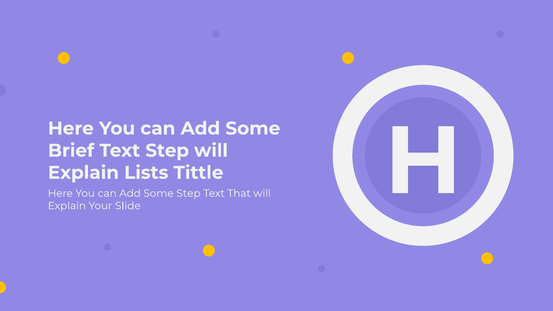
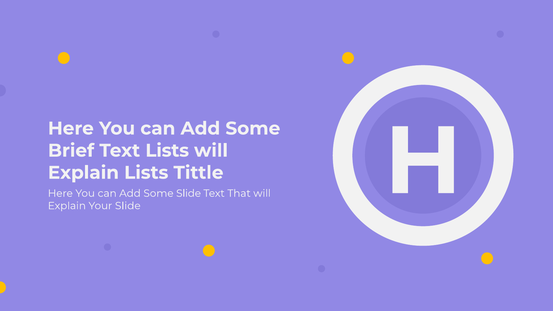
Text Step: Step -> Lists
Some Step: Step -> Slide
